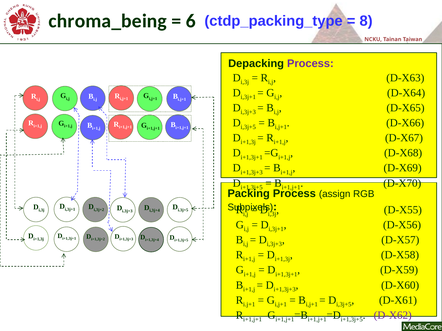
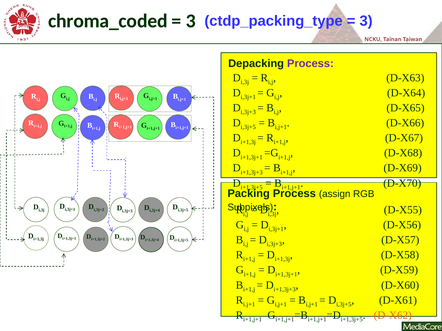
chroma_being: chroma_being -> chroma_coded
6 at (191, 21): 6 -> 3
8 at (366, 21): 8 -> 3
D-X62 colour: purple -> orange
